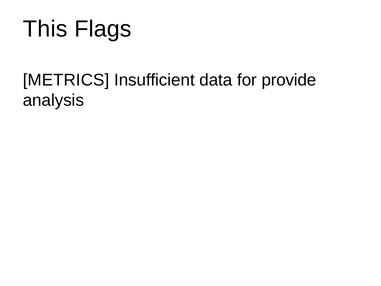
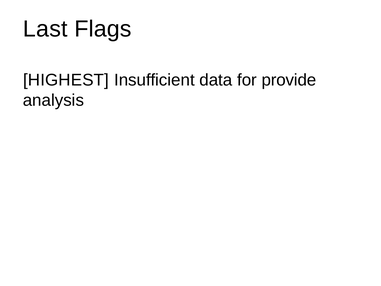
This: This -> Last
METRICS: METRICS -> HIGHEST
